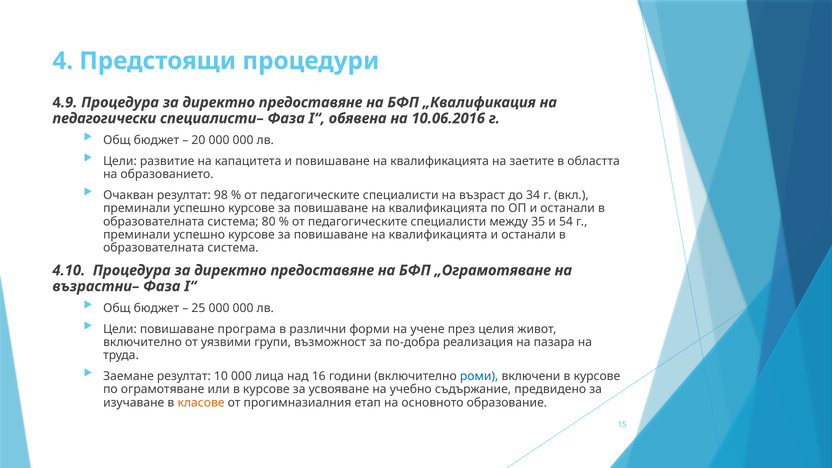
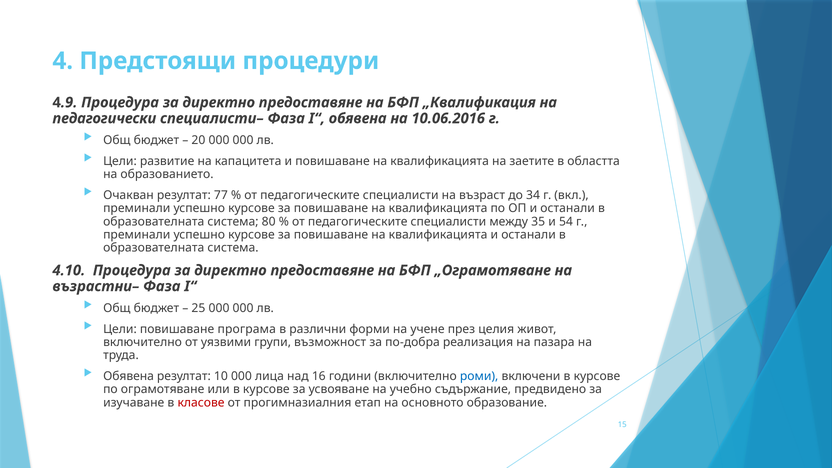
98: 98 -> 77
Заемане at (128, 376): Заемане -> Обявена
класове colour: orange -> red
